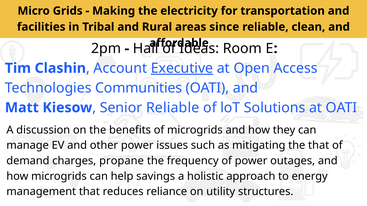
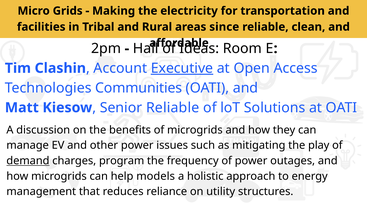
the that: that -> play
demand underline: none -> present
propane: propane -> program
savings: savings -> models
